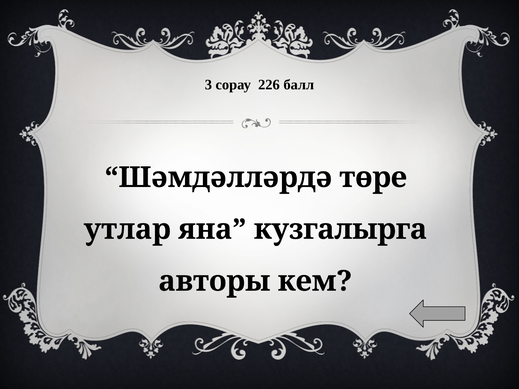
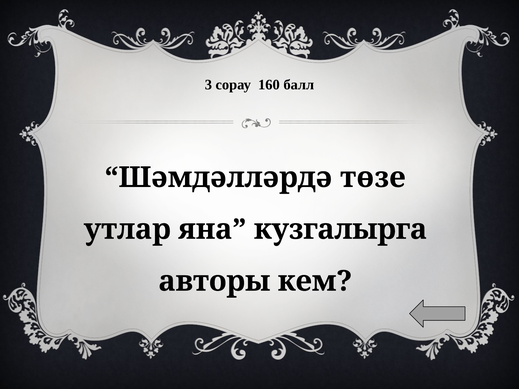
226: 226 -> 160
төре: төре -> төзе
